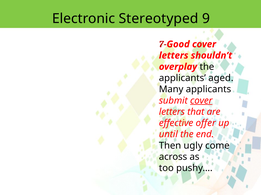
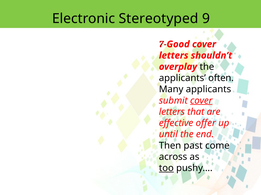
aged: aged -> often
ugly: ugly -> past
too underline: none -> present
